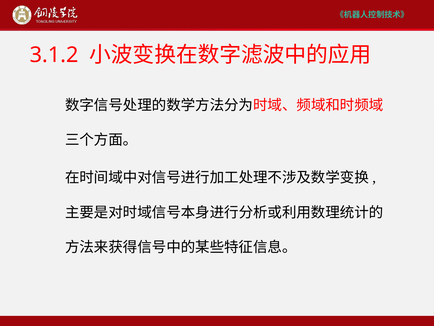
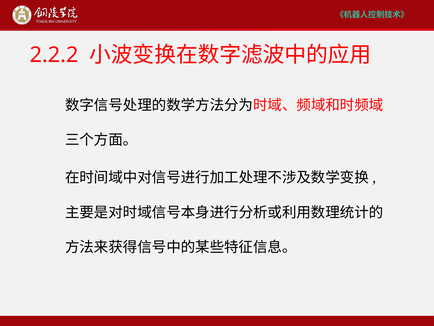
3.1.2: 3.1.2 -> 2.2.2
